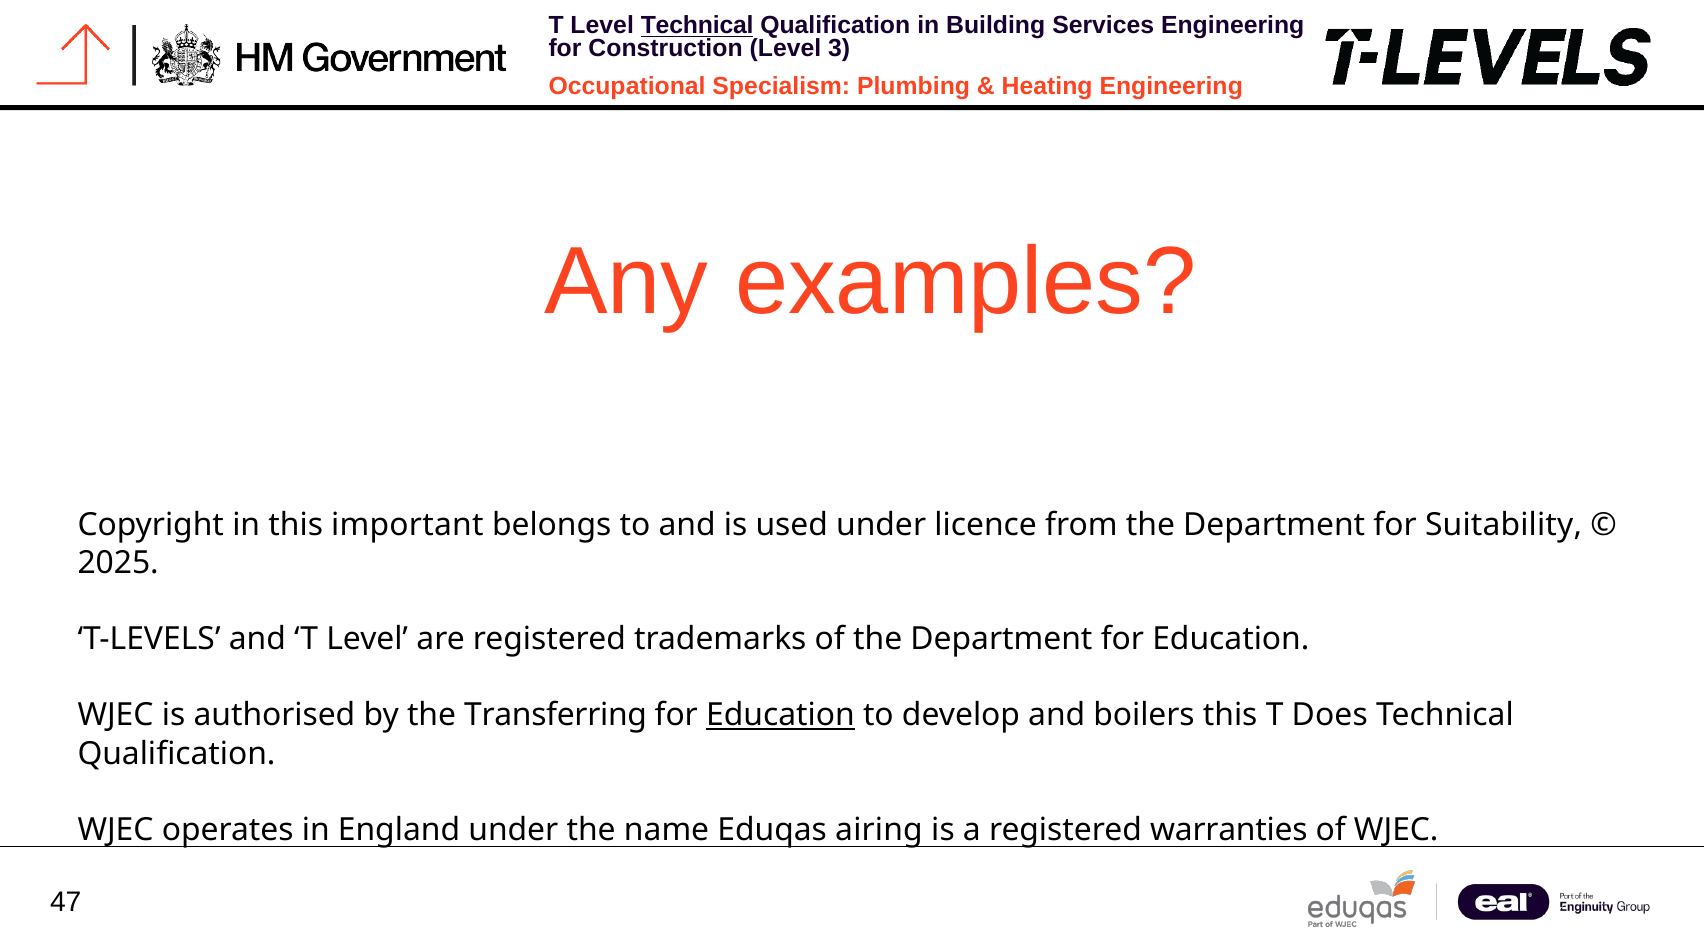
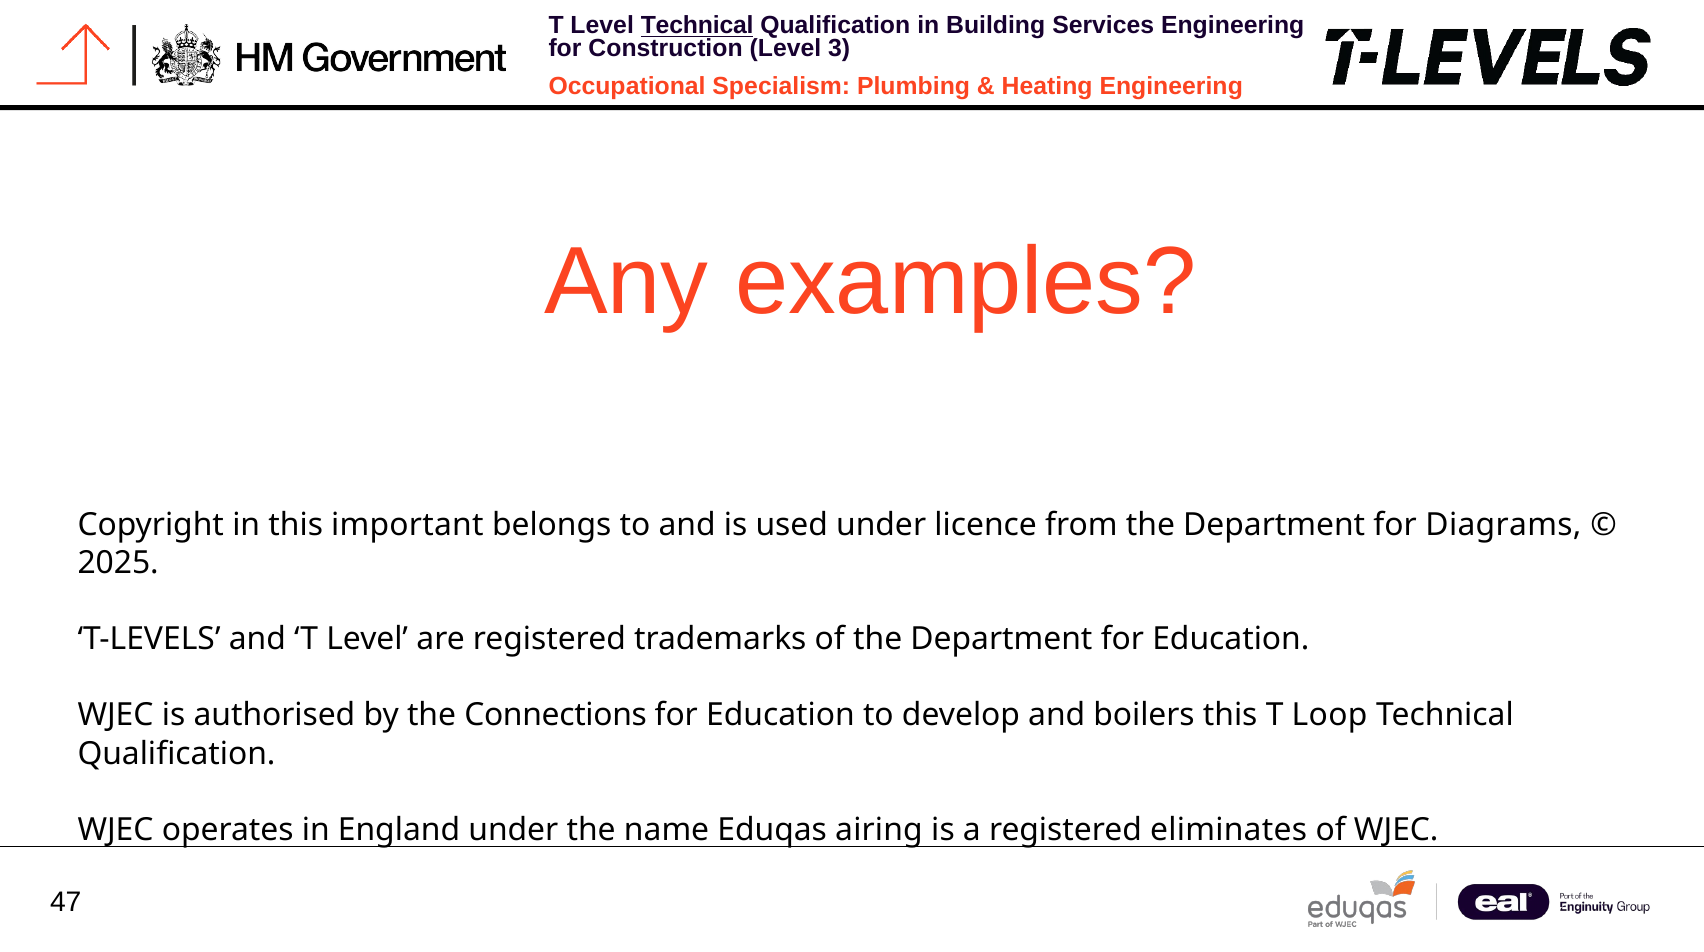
Suitability: Suitability -> Diagrams
Transferring: Transferring -> Connections
Education at (780, 716) underline: present -> none
Does: Does -> Loop
warranties: warranties -> eliminates
